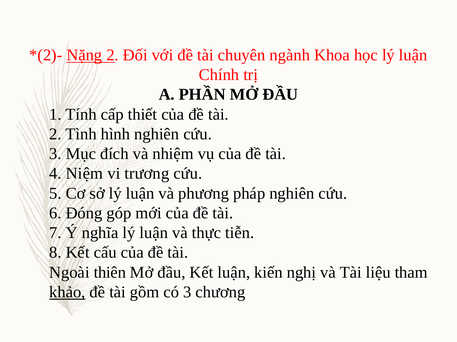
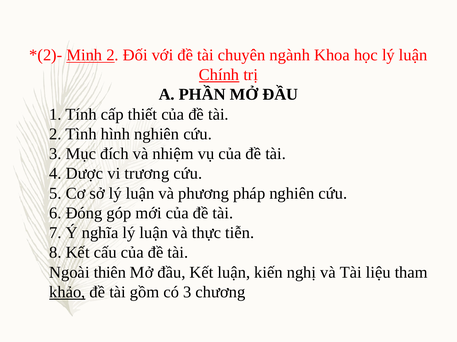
Nặng: Nặng -> Minh
Chính underline: none -> present
Niệm: Niệm -> Dược
